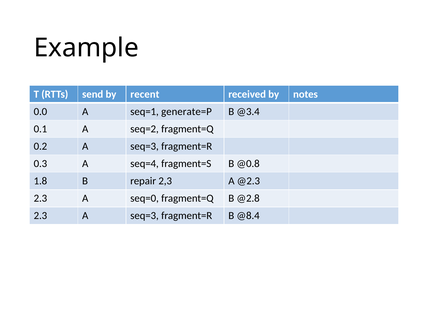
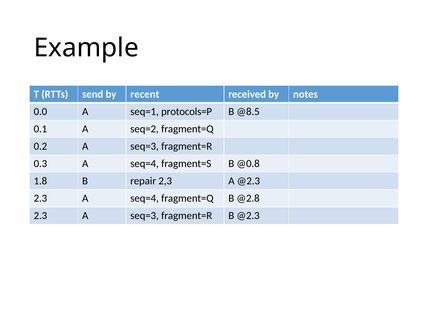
generate=P: generate=P -> protocols=P
@3.4: @3.4 -> @8.5
2.3 A seq=0: seq=0 -> seq=4
B @8.4: @8.4 -> @2.3
